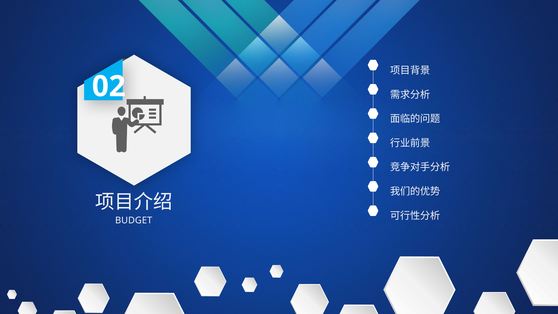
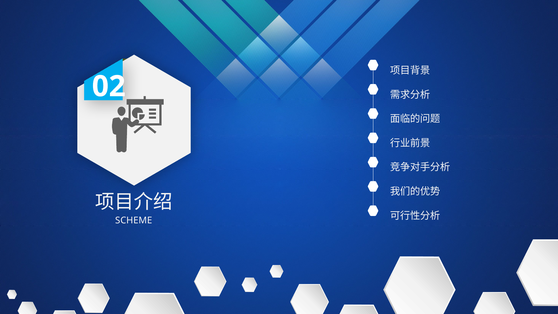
BUDGET: BUDGET -> SCHEME
